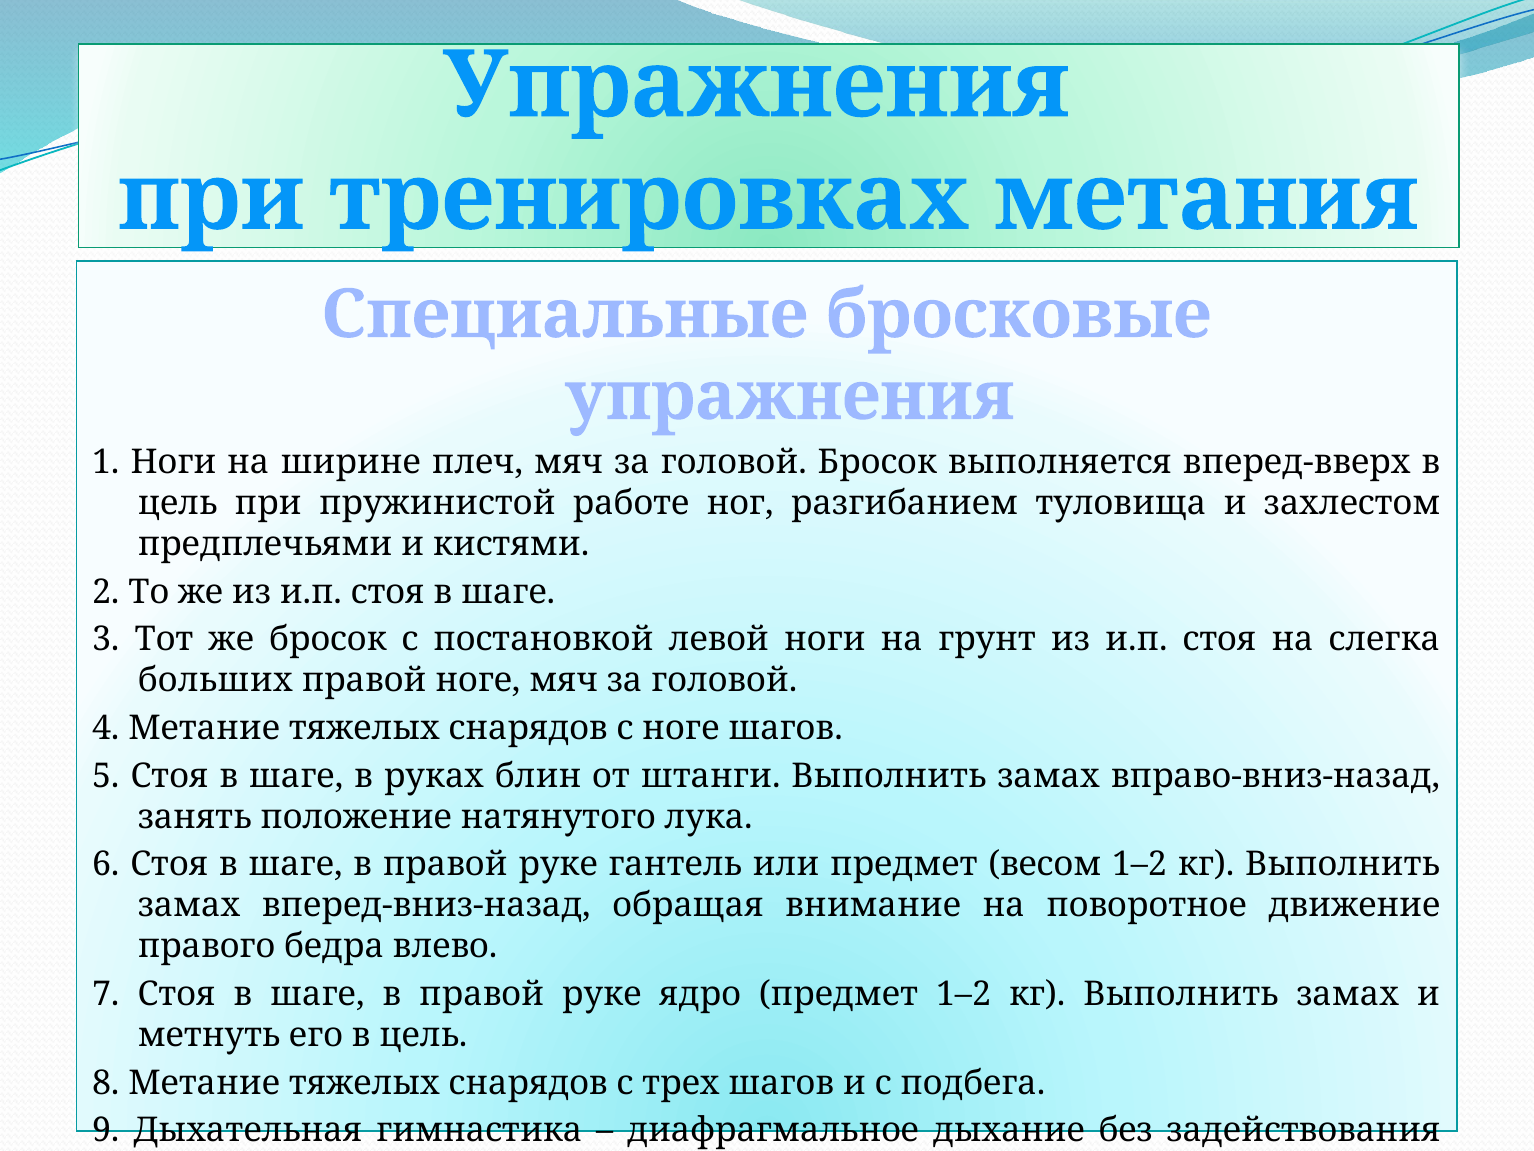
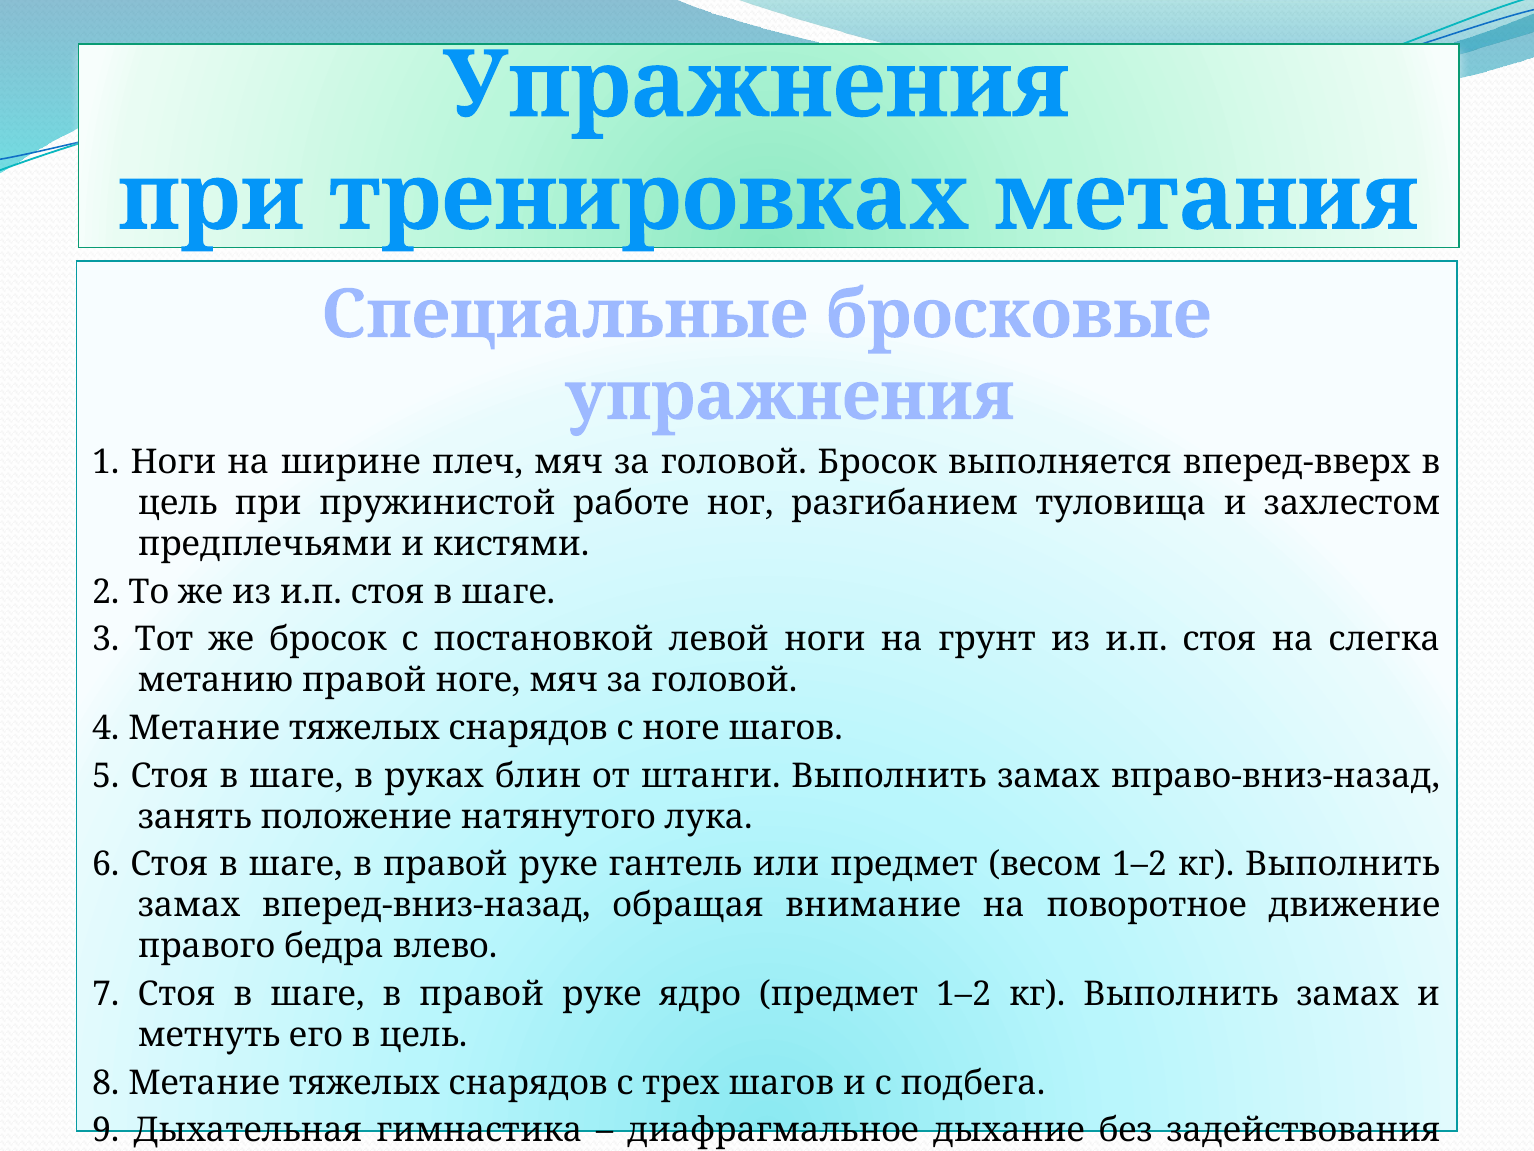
больших: больших -> метанию
